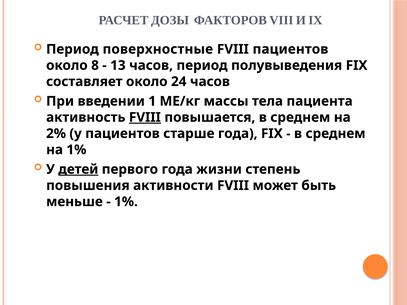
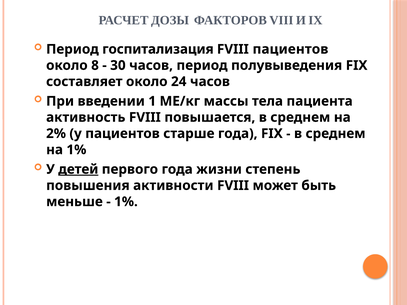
поверхностные: поверхностные -> госпитализация
13: 13 -> 30
FVIII at (145, 117) underline: present -> none
